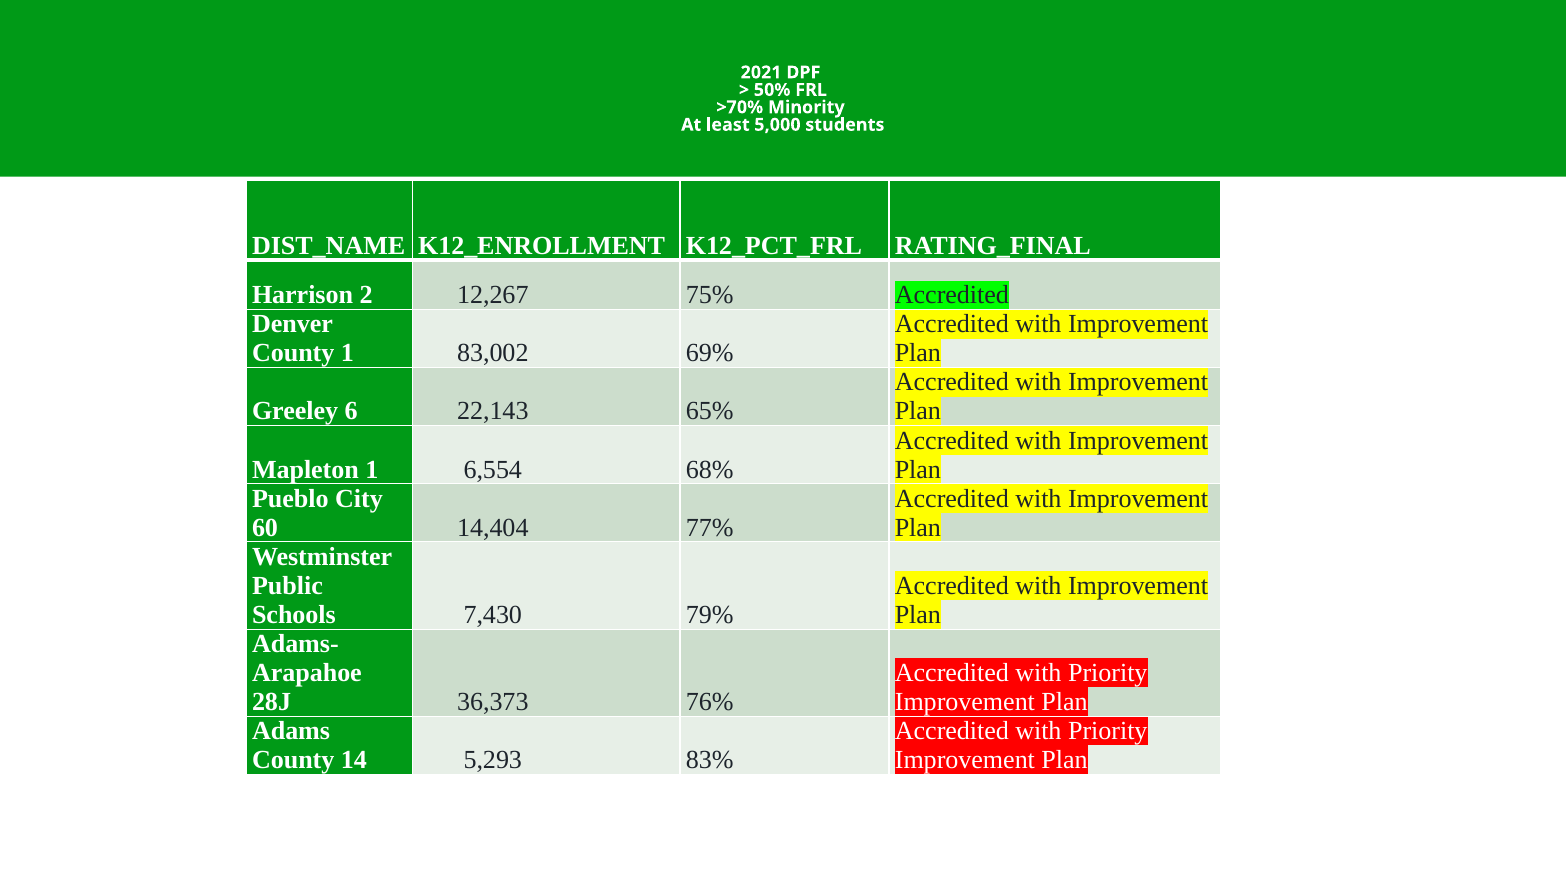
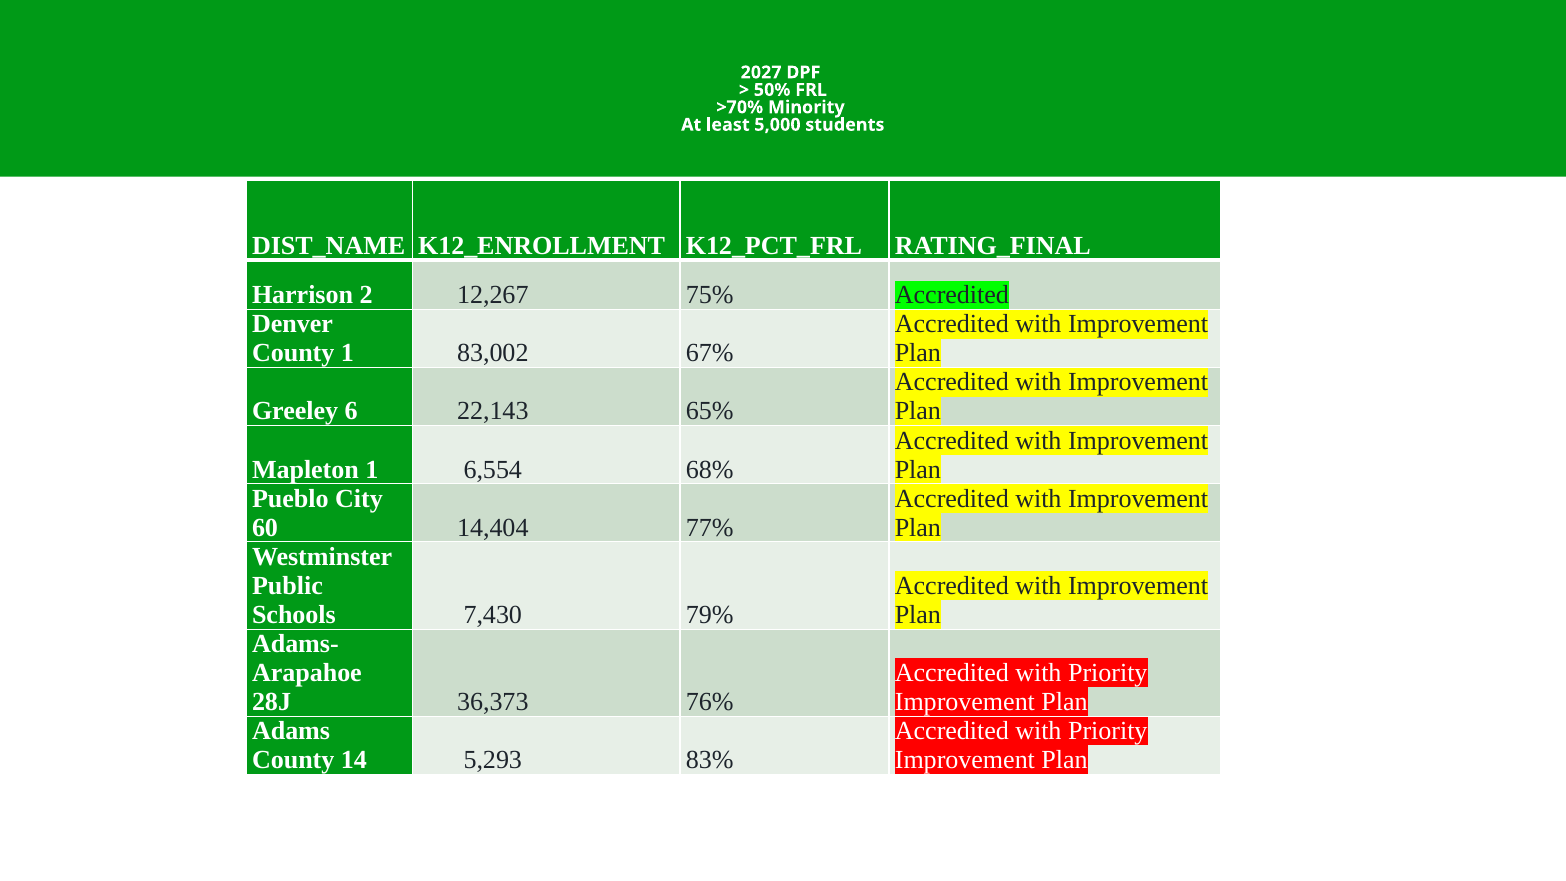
2021: 2021 -> 2027
69%: 69% -> 67%
